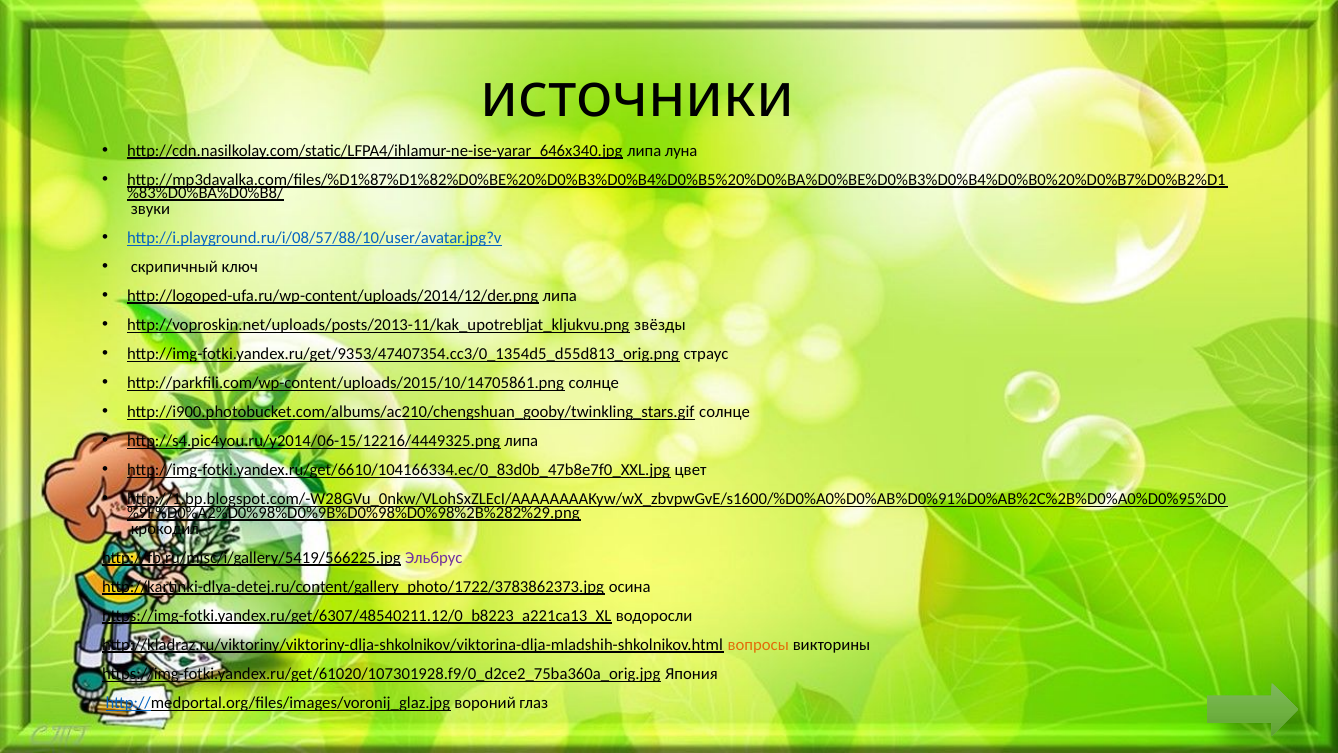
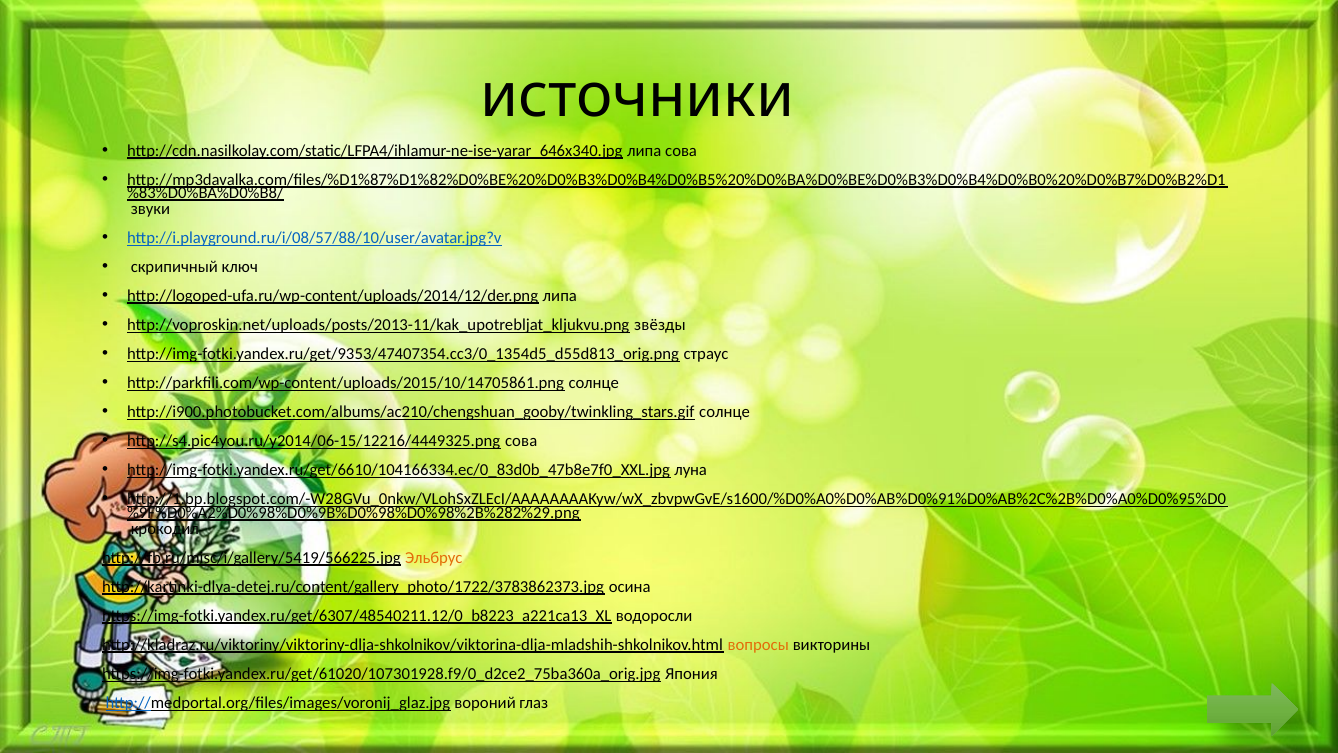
липа луна: луна -> сова
http://s4.pic4you.ru/y2014/06-15/12216/4449325.png липа: липа -> сова
цвет: цвет -> луна
Эльбрус colour: purple -> orange
